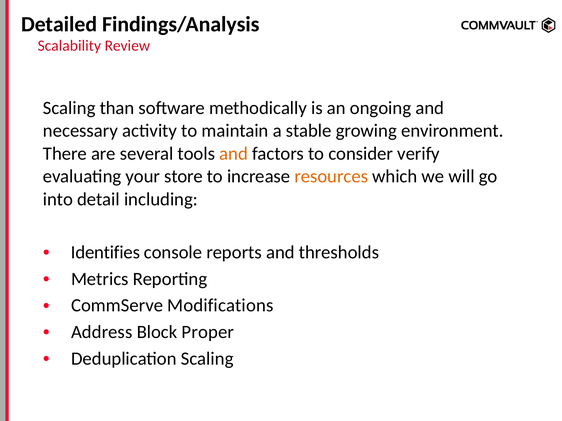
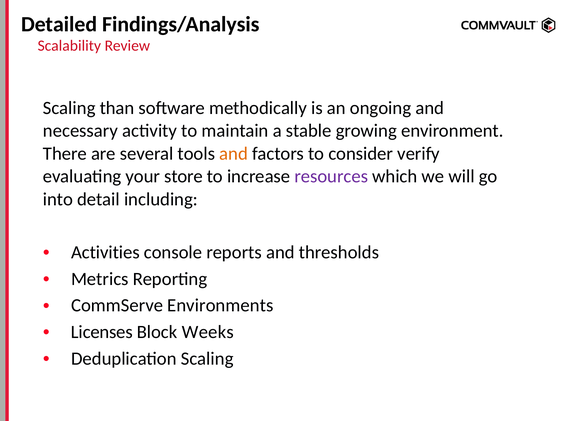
resources colour: orange -> purple
Identifies: Identifies -> Activities
Modifications: Modifications -> Environments
Address: Address -> Licenses
Proper: Proper -> Weeks
